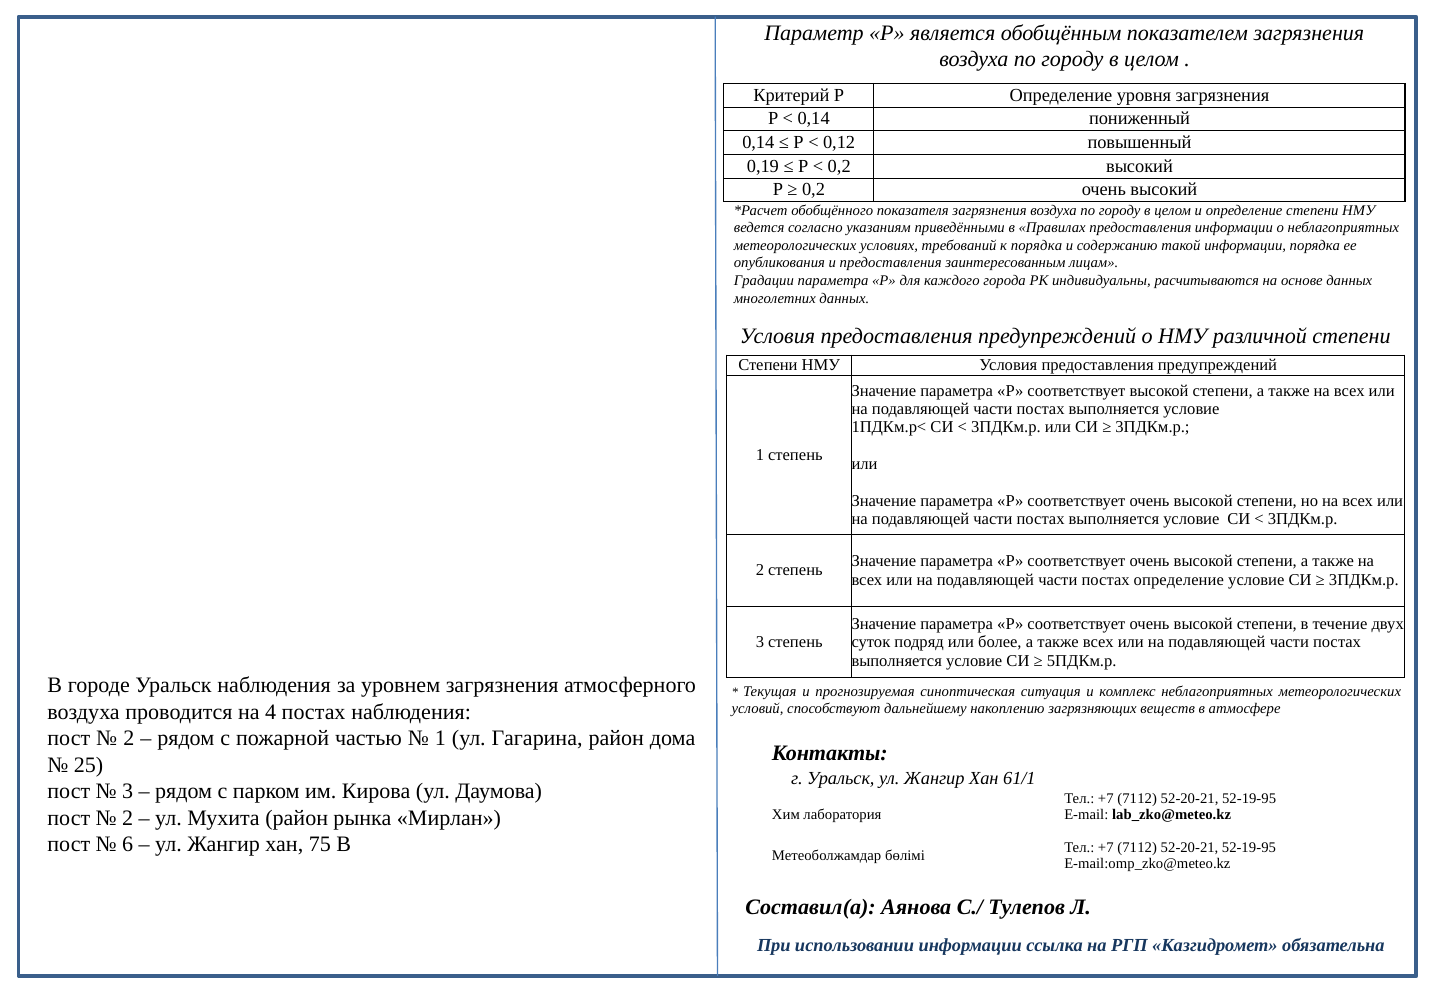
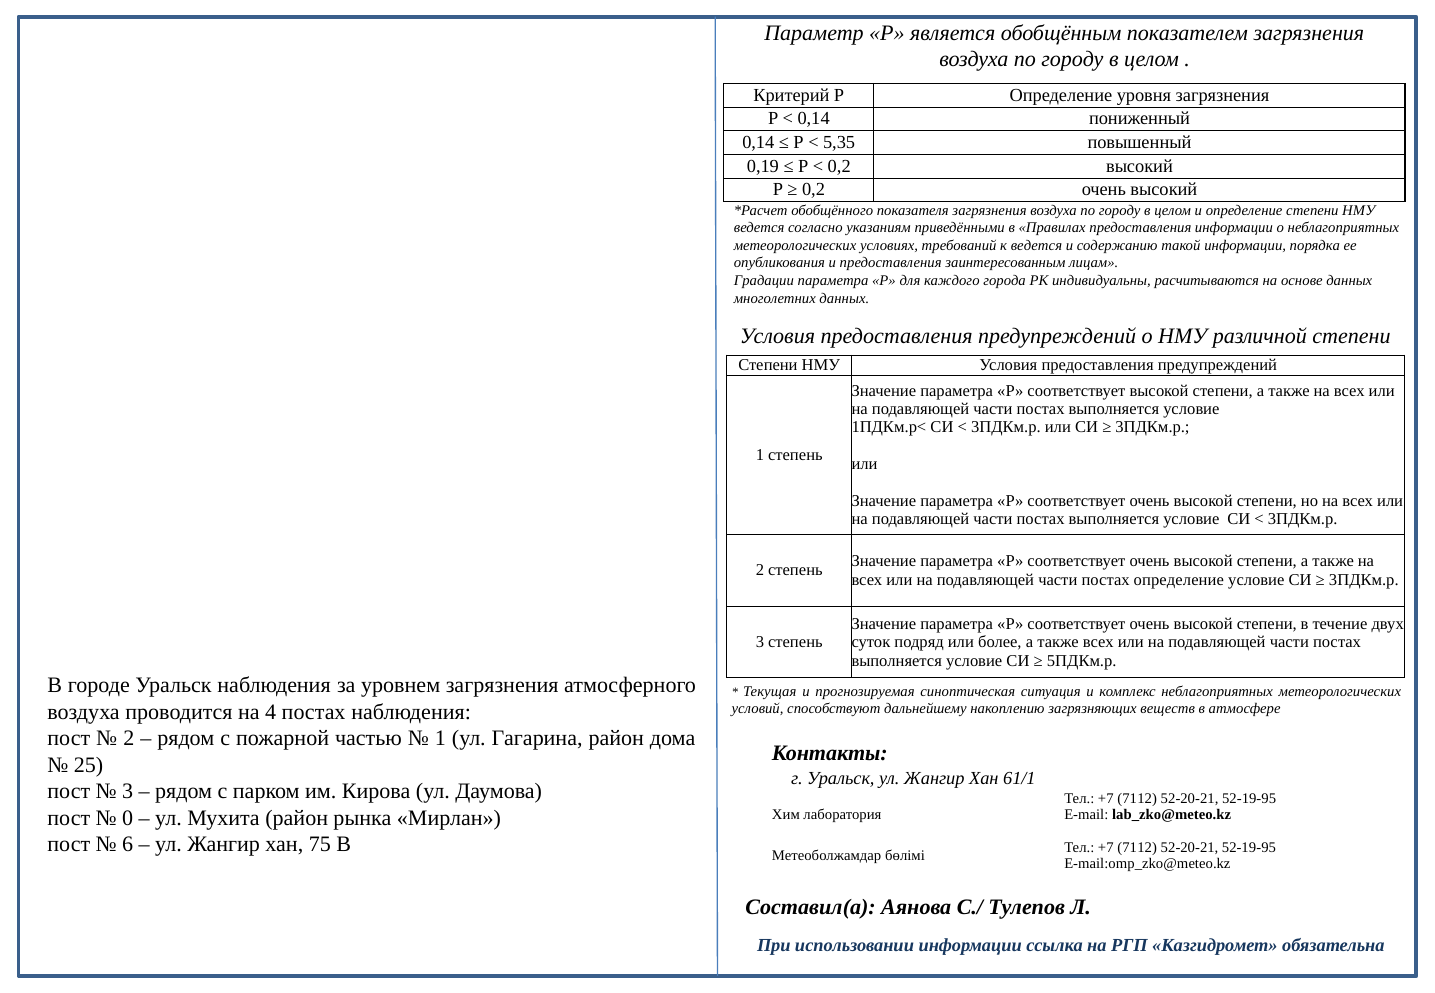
0,12: 0,12 -> 5,35
к порядка: порядка -> ведется
2 at (128, 818): 2 -> 0
